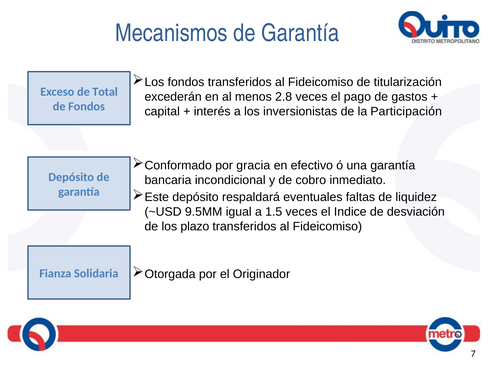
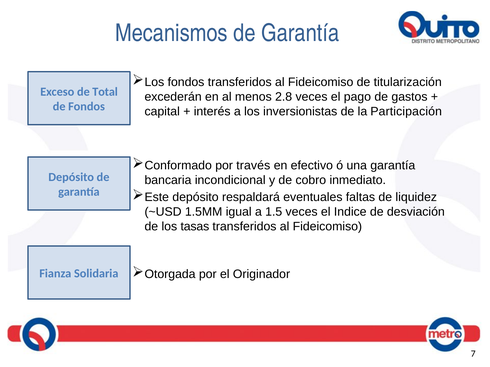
gracia: gracia -> través
9.5MM: 9.5MM -> 1.5MM
plazo: plazo -> tasas
